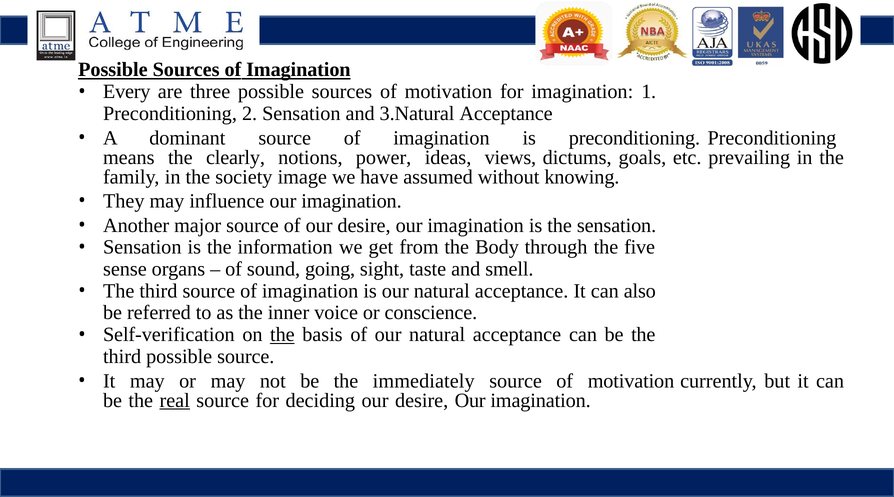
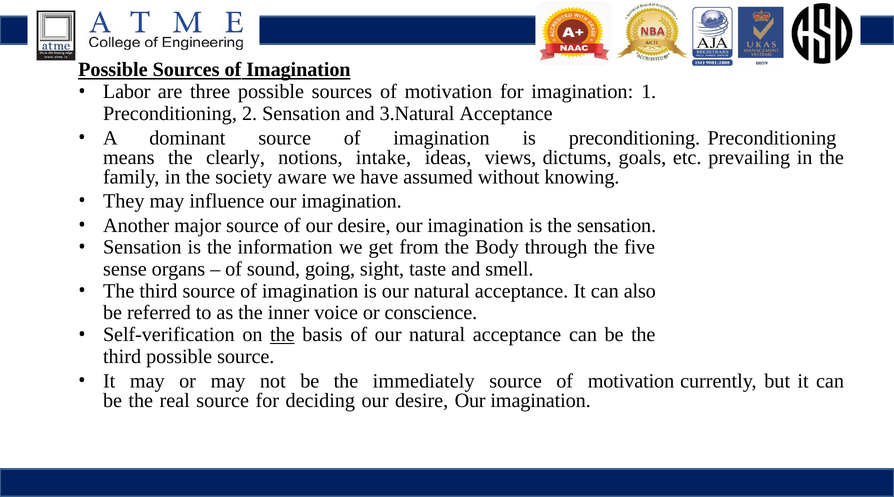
Every: Every -> Labor
power: power -> intake
image: image -> aware
real underline: present -> none
